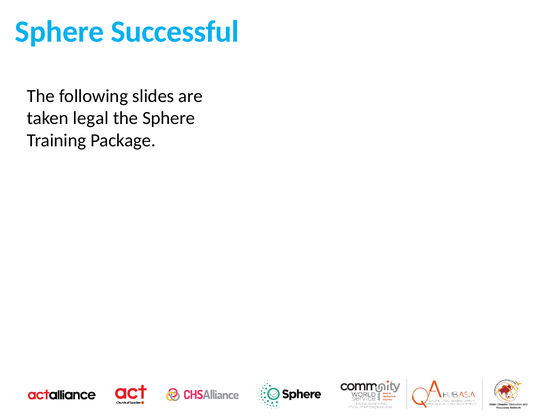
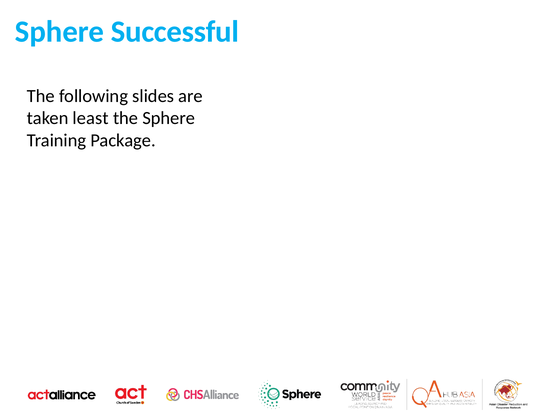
legal: legal -> least
